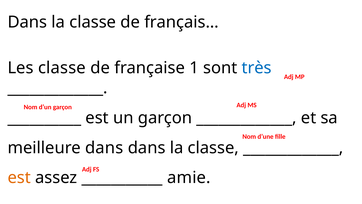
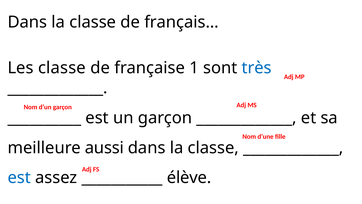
meilleure dans: dans -> aussi
est at (19, 177) colour: orange -> blue
amie: amie -> élève
